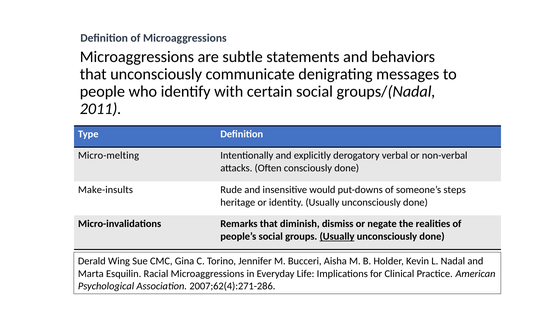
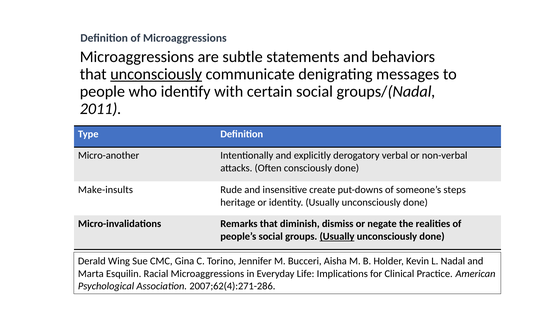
unconsciously at (156, 74) underline: none -> present
Micro-melting: Micro-melting -> Micro-another
would: would -> create
